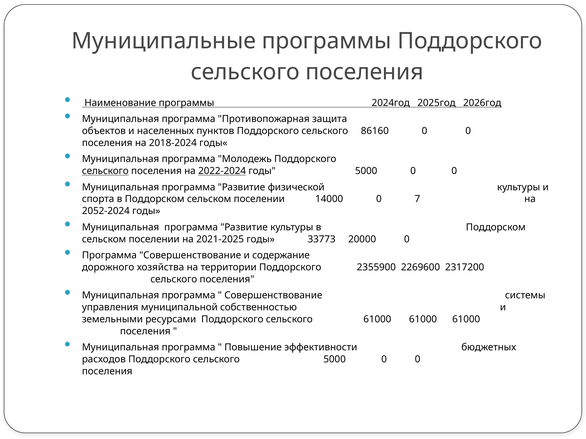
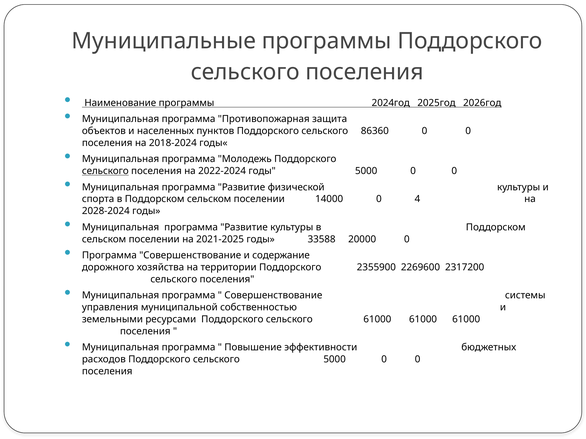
86160: 86160 -> 86360
2022-2024 underline: present -> none
7: 7 -> 4
2052-2024: 2052-2024 -> 2028-2024
33773: 33773 -> 33588
